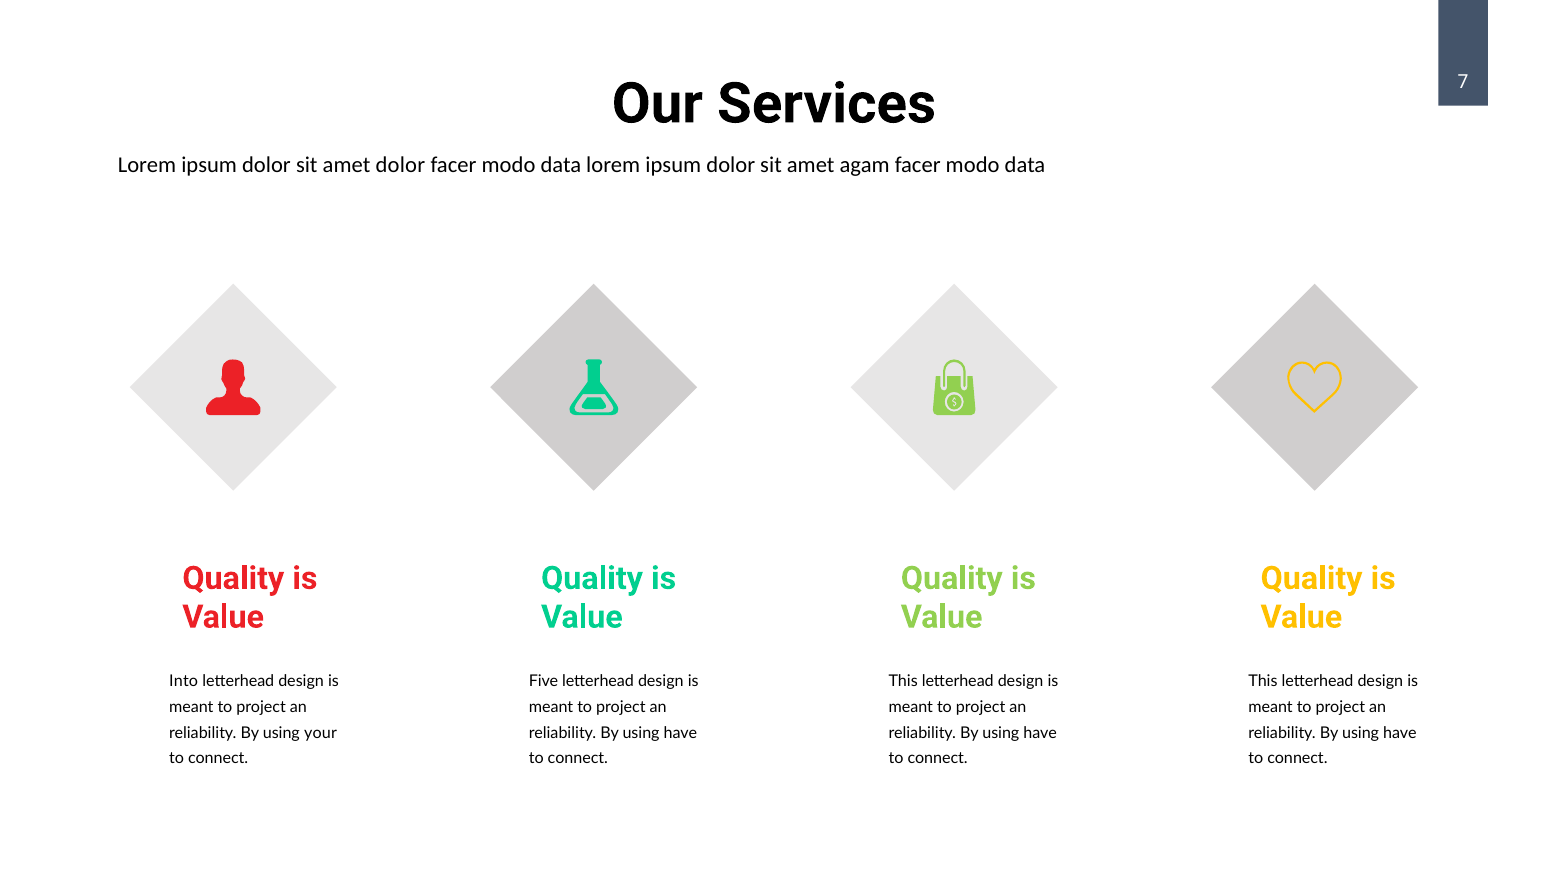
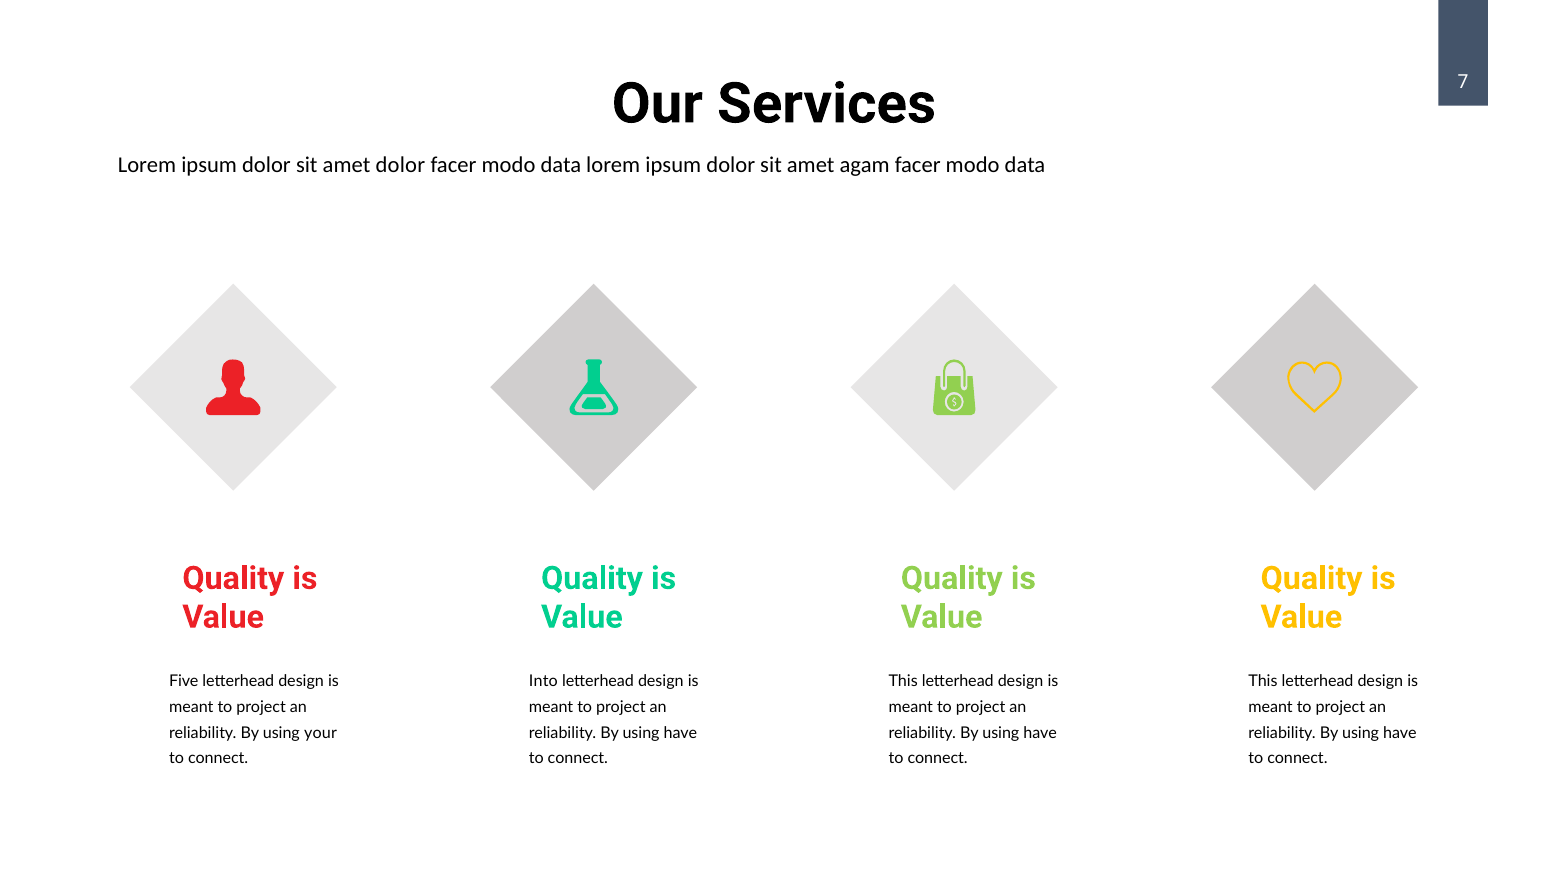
Into: Into -> Five
Five: Five -> Into
